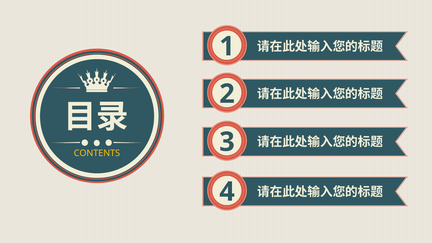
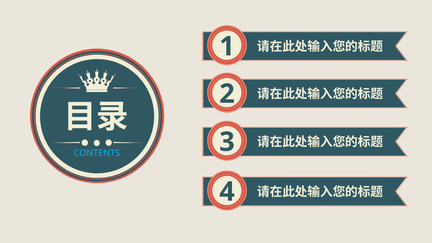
CONTENTS colour: yellow -> light blue
